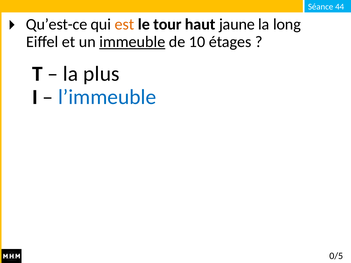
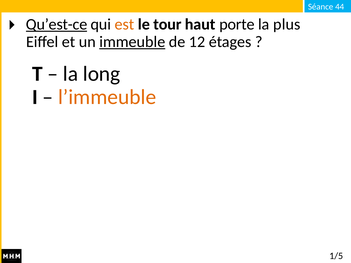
Qu’est-ce underline: none -> present
jaune: jaune -> porte
long: long -> plus
10: 10 -> 12
plus: plus -> long
l’immeuble colour: blue -> orange
0/5: 0/5 -> 1/5
